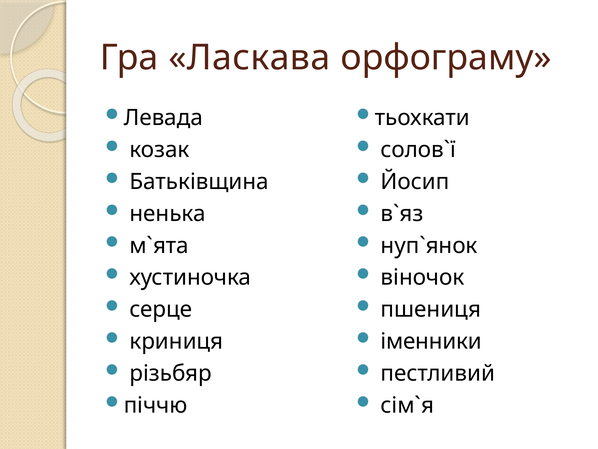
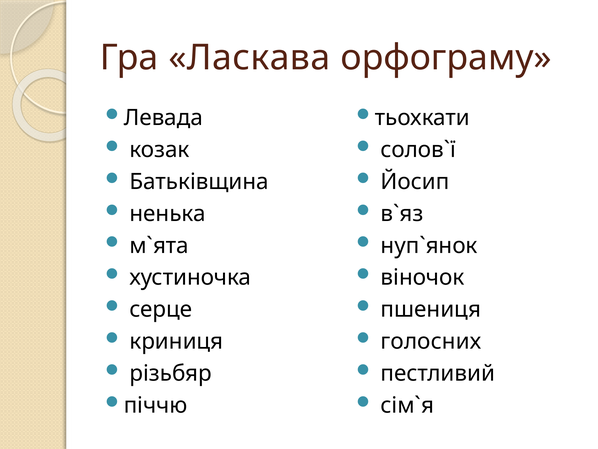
іменники: іменники -> голосних
